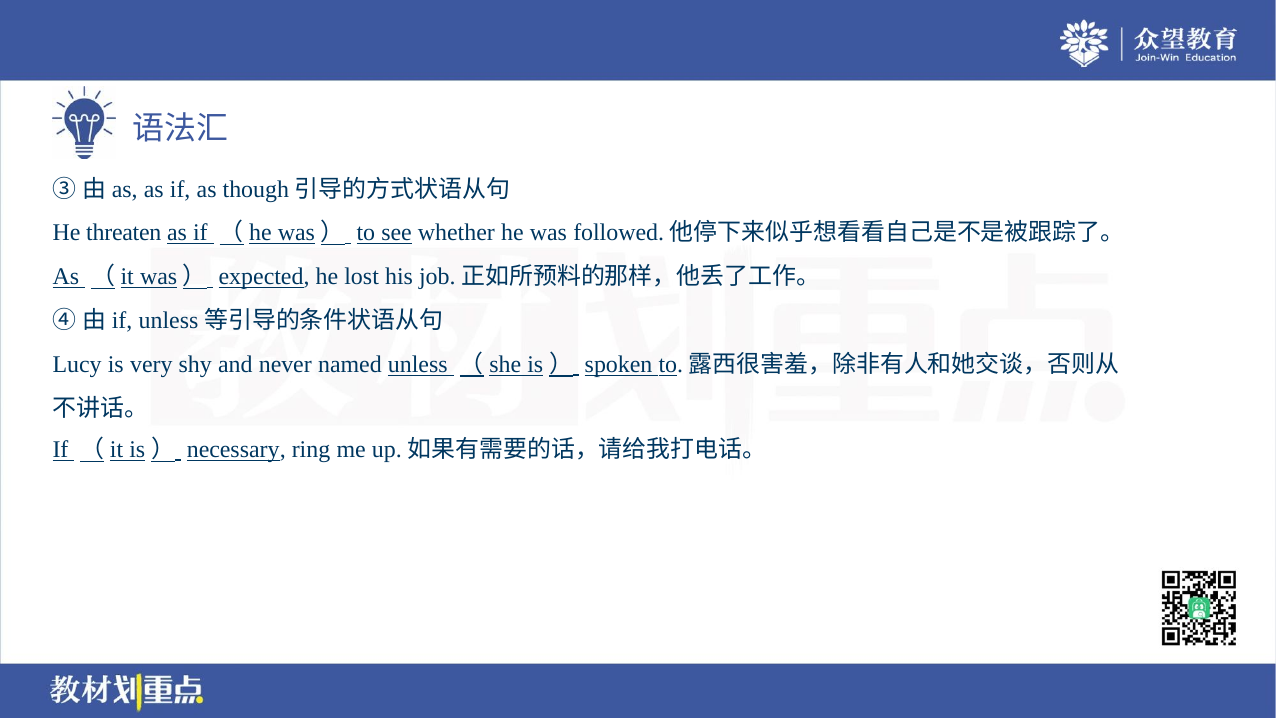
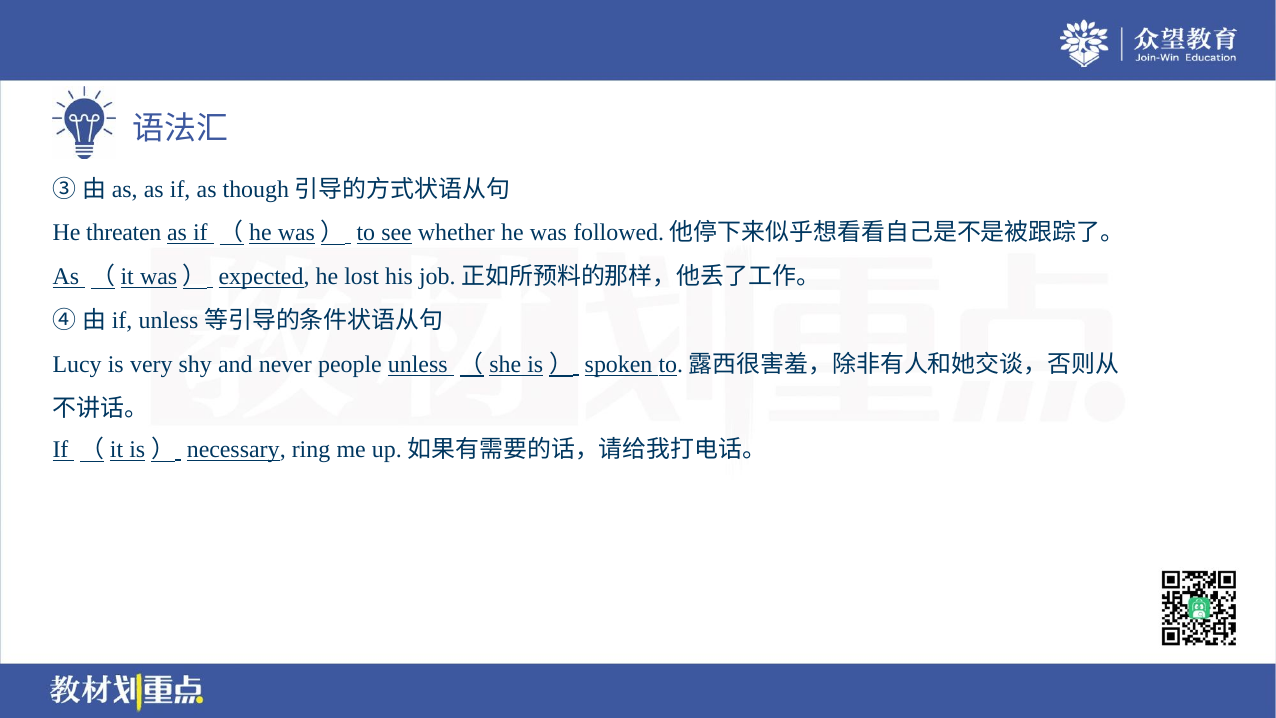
named: named -> people
